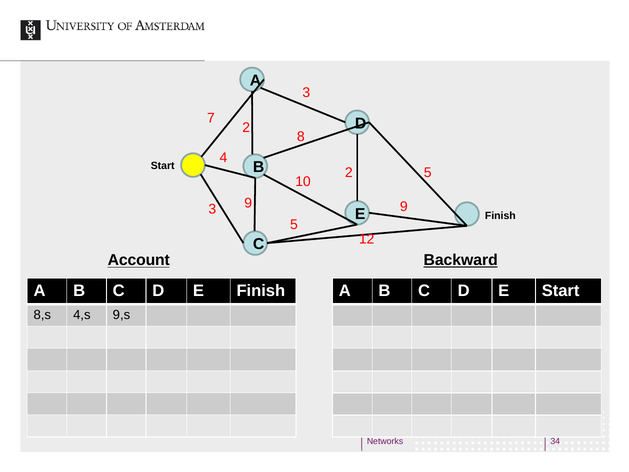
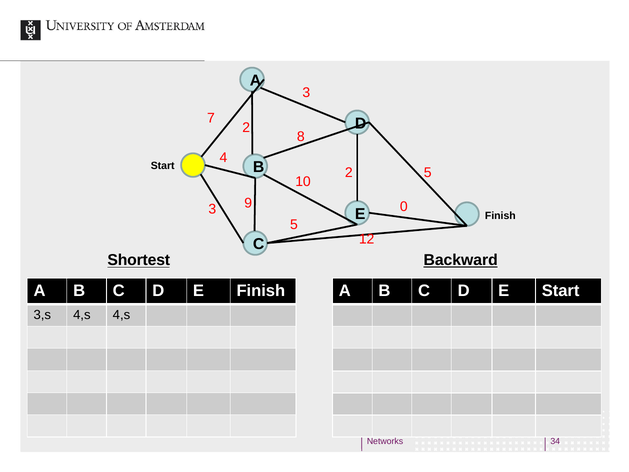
9 9: 9 -> 0
Account: Account -> Shortest
8,s: 8,s -> 3,s
4,s 9,s: 9,s -> 4,s
